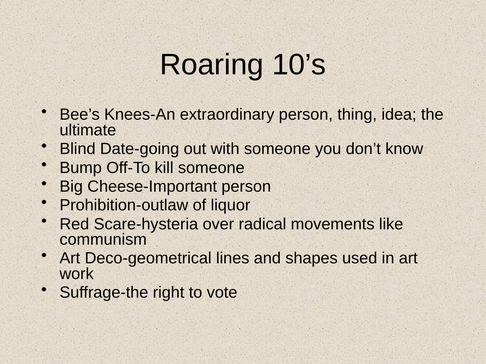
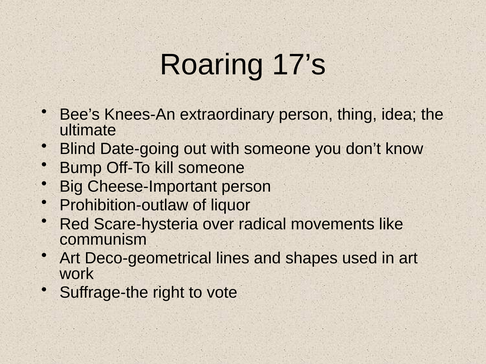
10’s: 10’s -> 17’s
